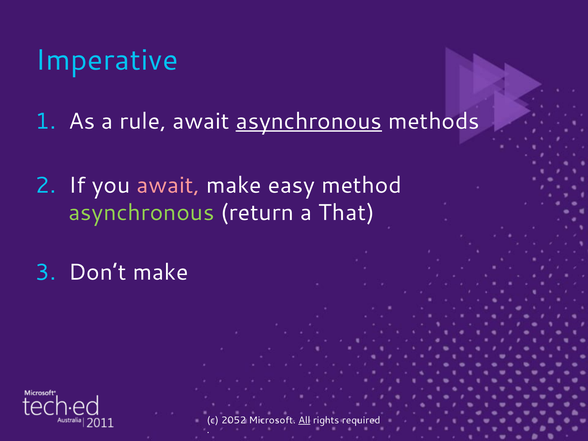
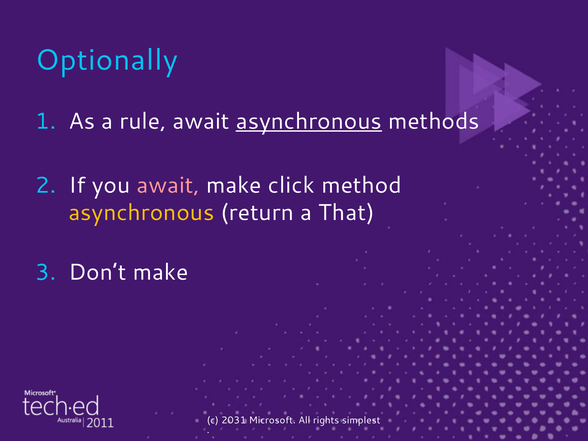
Imperative: Imperative -> Optionally
easy: easy -> click
asynchronous at (141, 213) colour: light green -> yellow
2052: 2052 -> 2031
All underline: present -> none
required: required -> simplest
